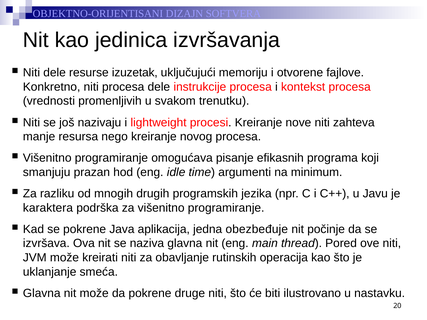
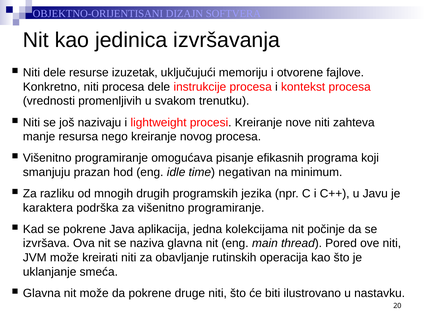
argumenti: argumenti -> negativan
obezbeđuje: obezbeđuje -> kolekcijama
